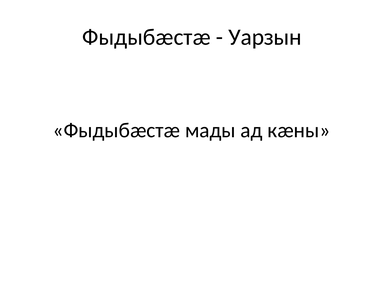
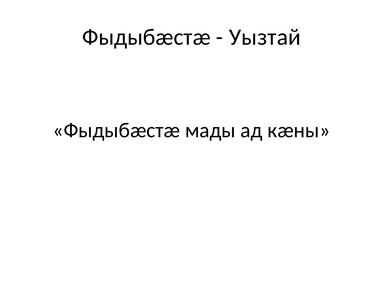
Уарзын: Уарзын -> Уызтай
